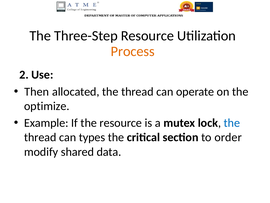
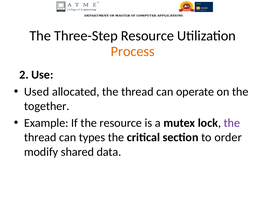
Then: Then -> Used
optimize: optimize -> together
the at (232, 123) colour: blue -> purple
